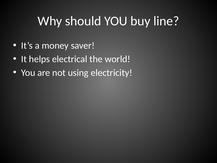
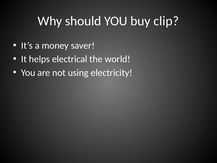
line: line -> clip
